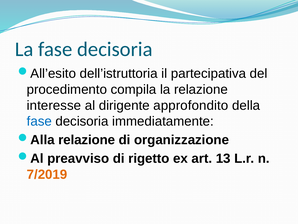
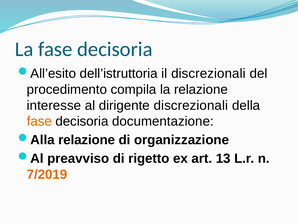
il partecipativa: partecipativa -> discrezionali
dirigente approfondito: approfondito -> discrezionali
fase at (39, 121) colour: blue -> orange
immediatamente: immediatamente -> documentazione
